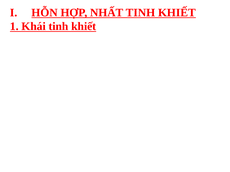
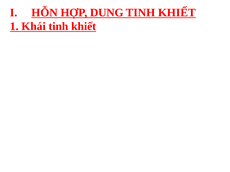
NHẤT: NHẤT -> DUNG
